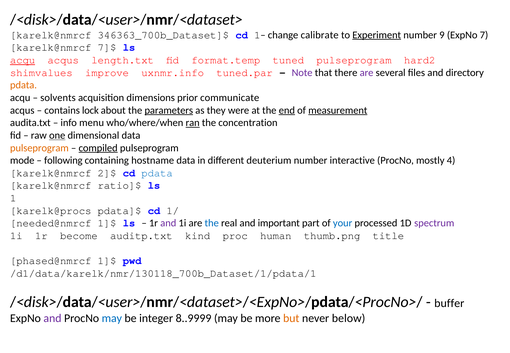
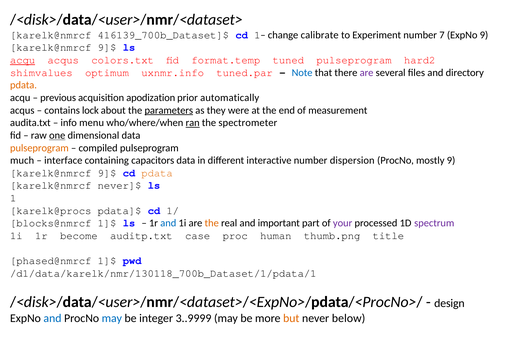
346363_700b_Dataset]$: 346363_700b_Dataset]$ -> 416139_700b_Dataset]$
Experiment underline: present -> none
9: 9 -> 7
ExpNo 7: 7 -> 9
7]$ at (107, 48): 7]$ -> 9]$
length.txt: length.txt -> colors.txt
improve: improve -> optimum
Note colour: purple -> blue
solvents: solvents -> previous
dimensions: dimensions -> apodization
communicate: communicate -> automatically
end underline: present -> none
measurement underline: present -> none
concentration: concentration -> spectrometer
compiled underline: present -> none
mode: mode -> much
following: following -> interface
hostname: hostname -> capacitors
deuterium: deuterium -> interactive
interactive: interactive -> dispersion
mostly 4: 4 -> 9
2]$ at (107, 173): 2]$ -> 9]$
pdata at (157, 173) colour: blue -> orange
ratio]$: ratio]$ -> never]$
needed@nmrcf: needed@nmrcf -> blocks@nmrcf
and at (168, 223) colour: purple -> blue
the at (212, 223) colour: blue -> orange
your colour: blue -> purple
kind: kind -> case
buffer: buffer -> design
and at (52, 318) colour: purple -> blue
8..9999: 8..9999 -> 3..9999
